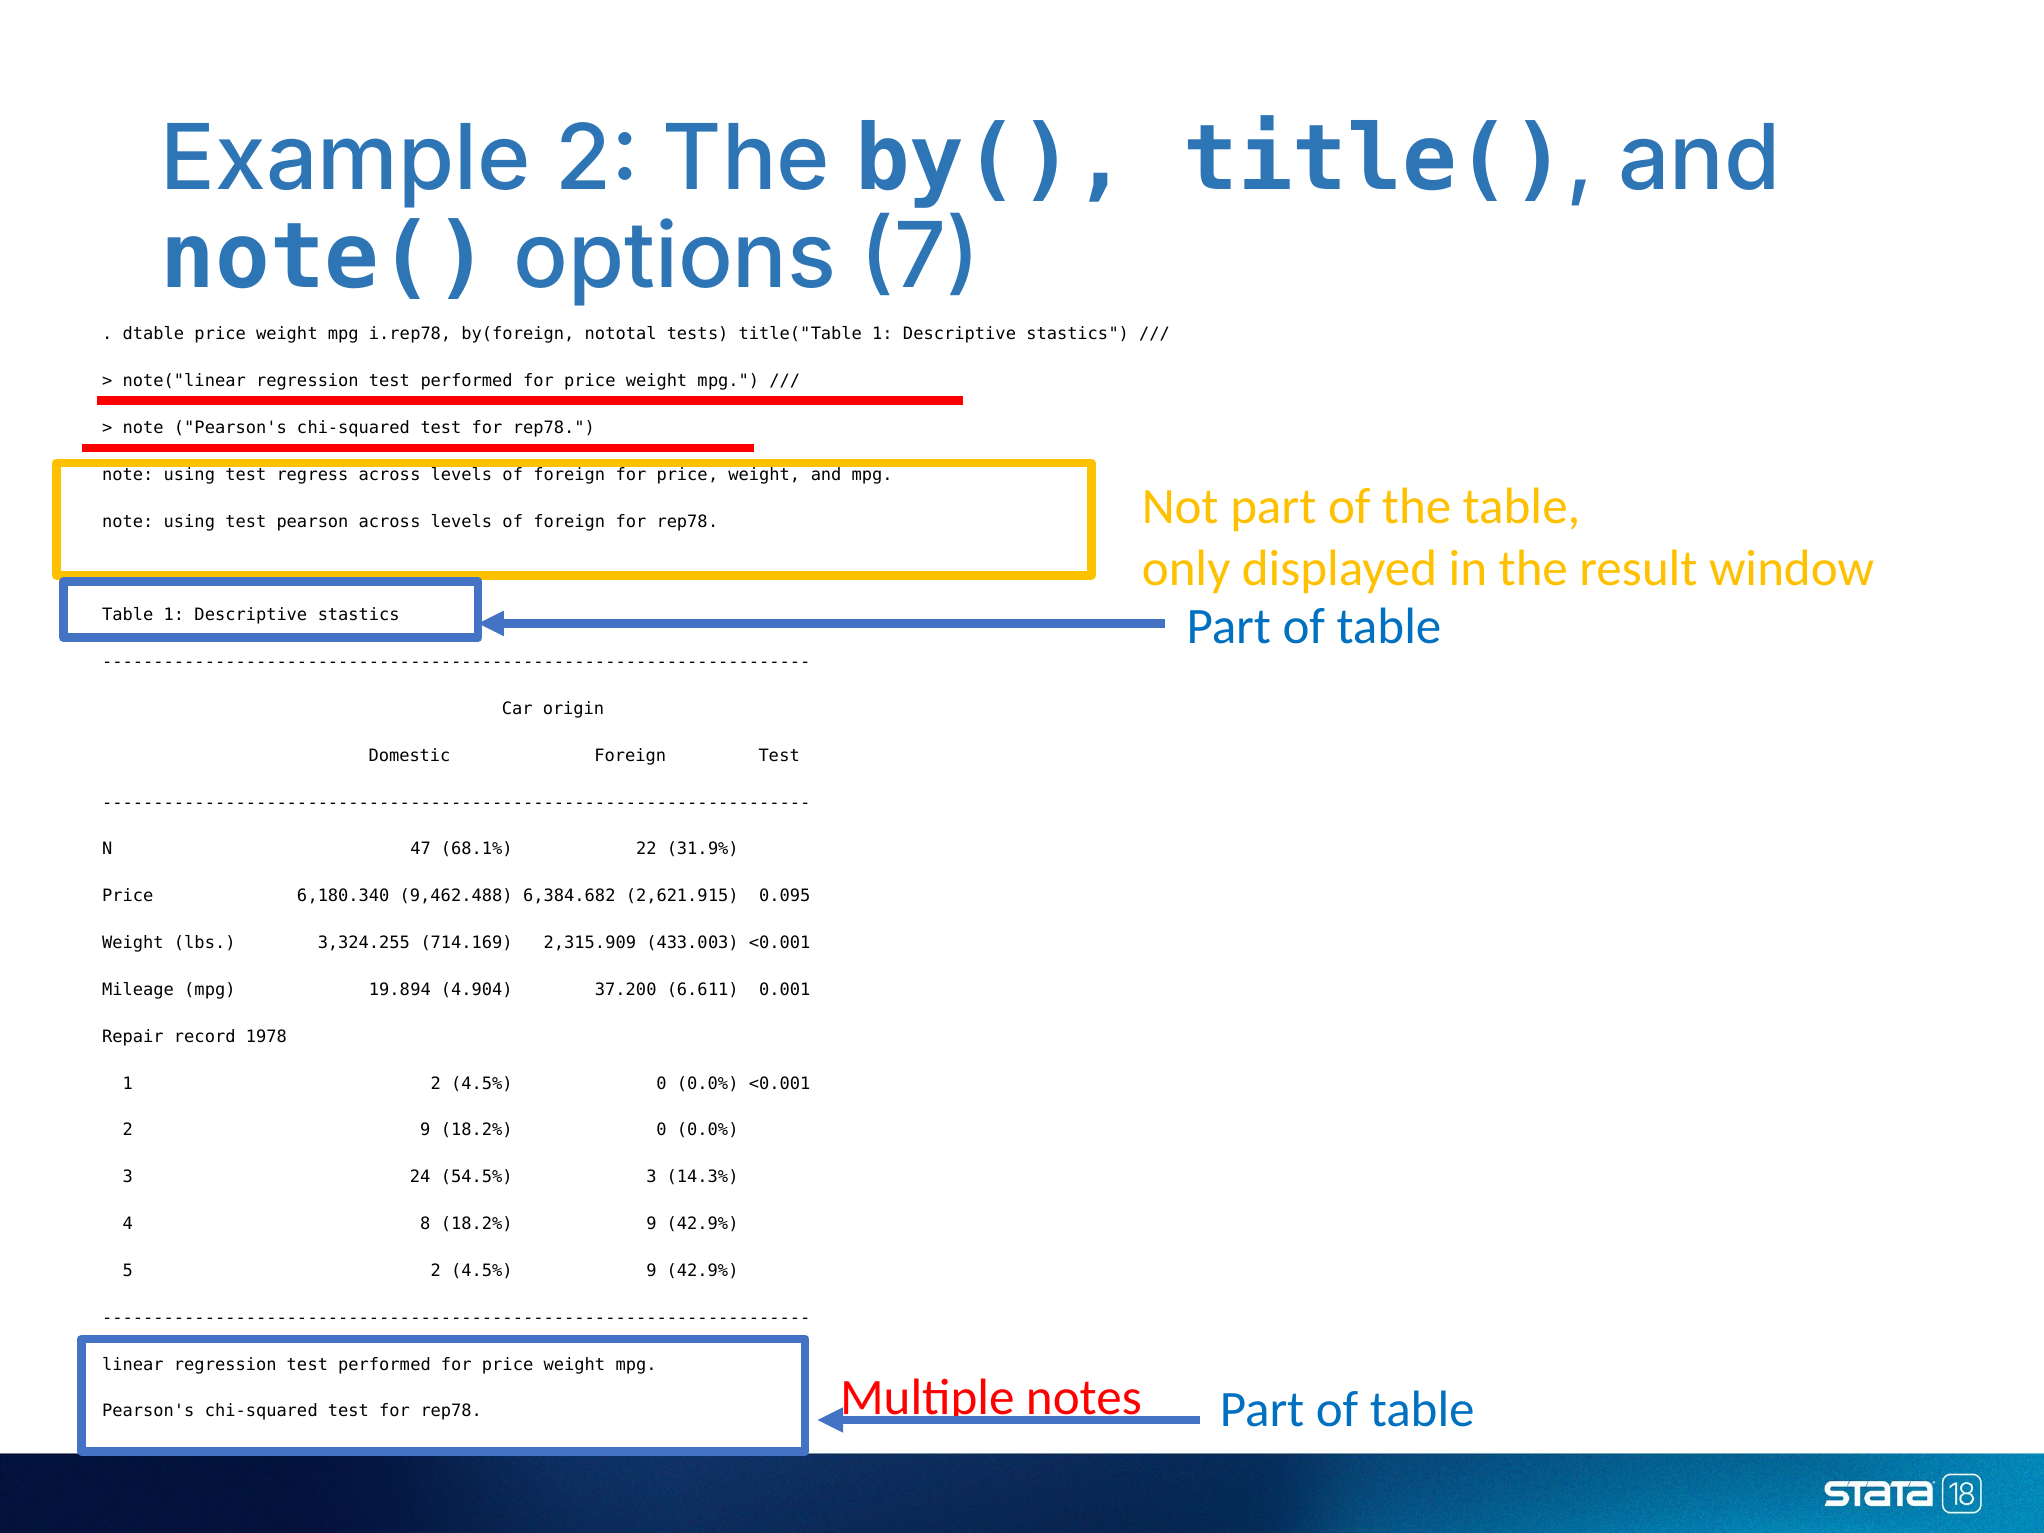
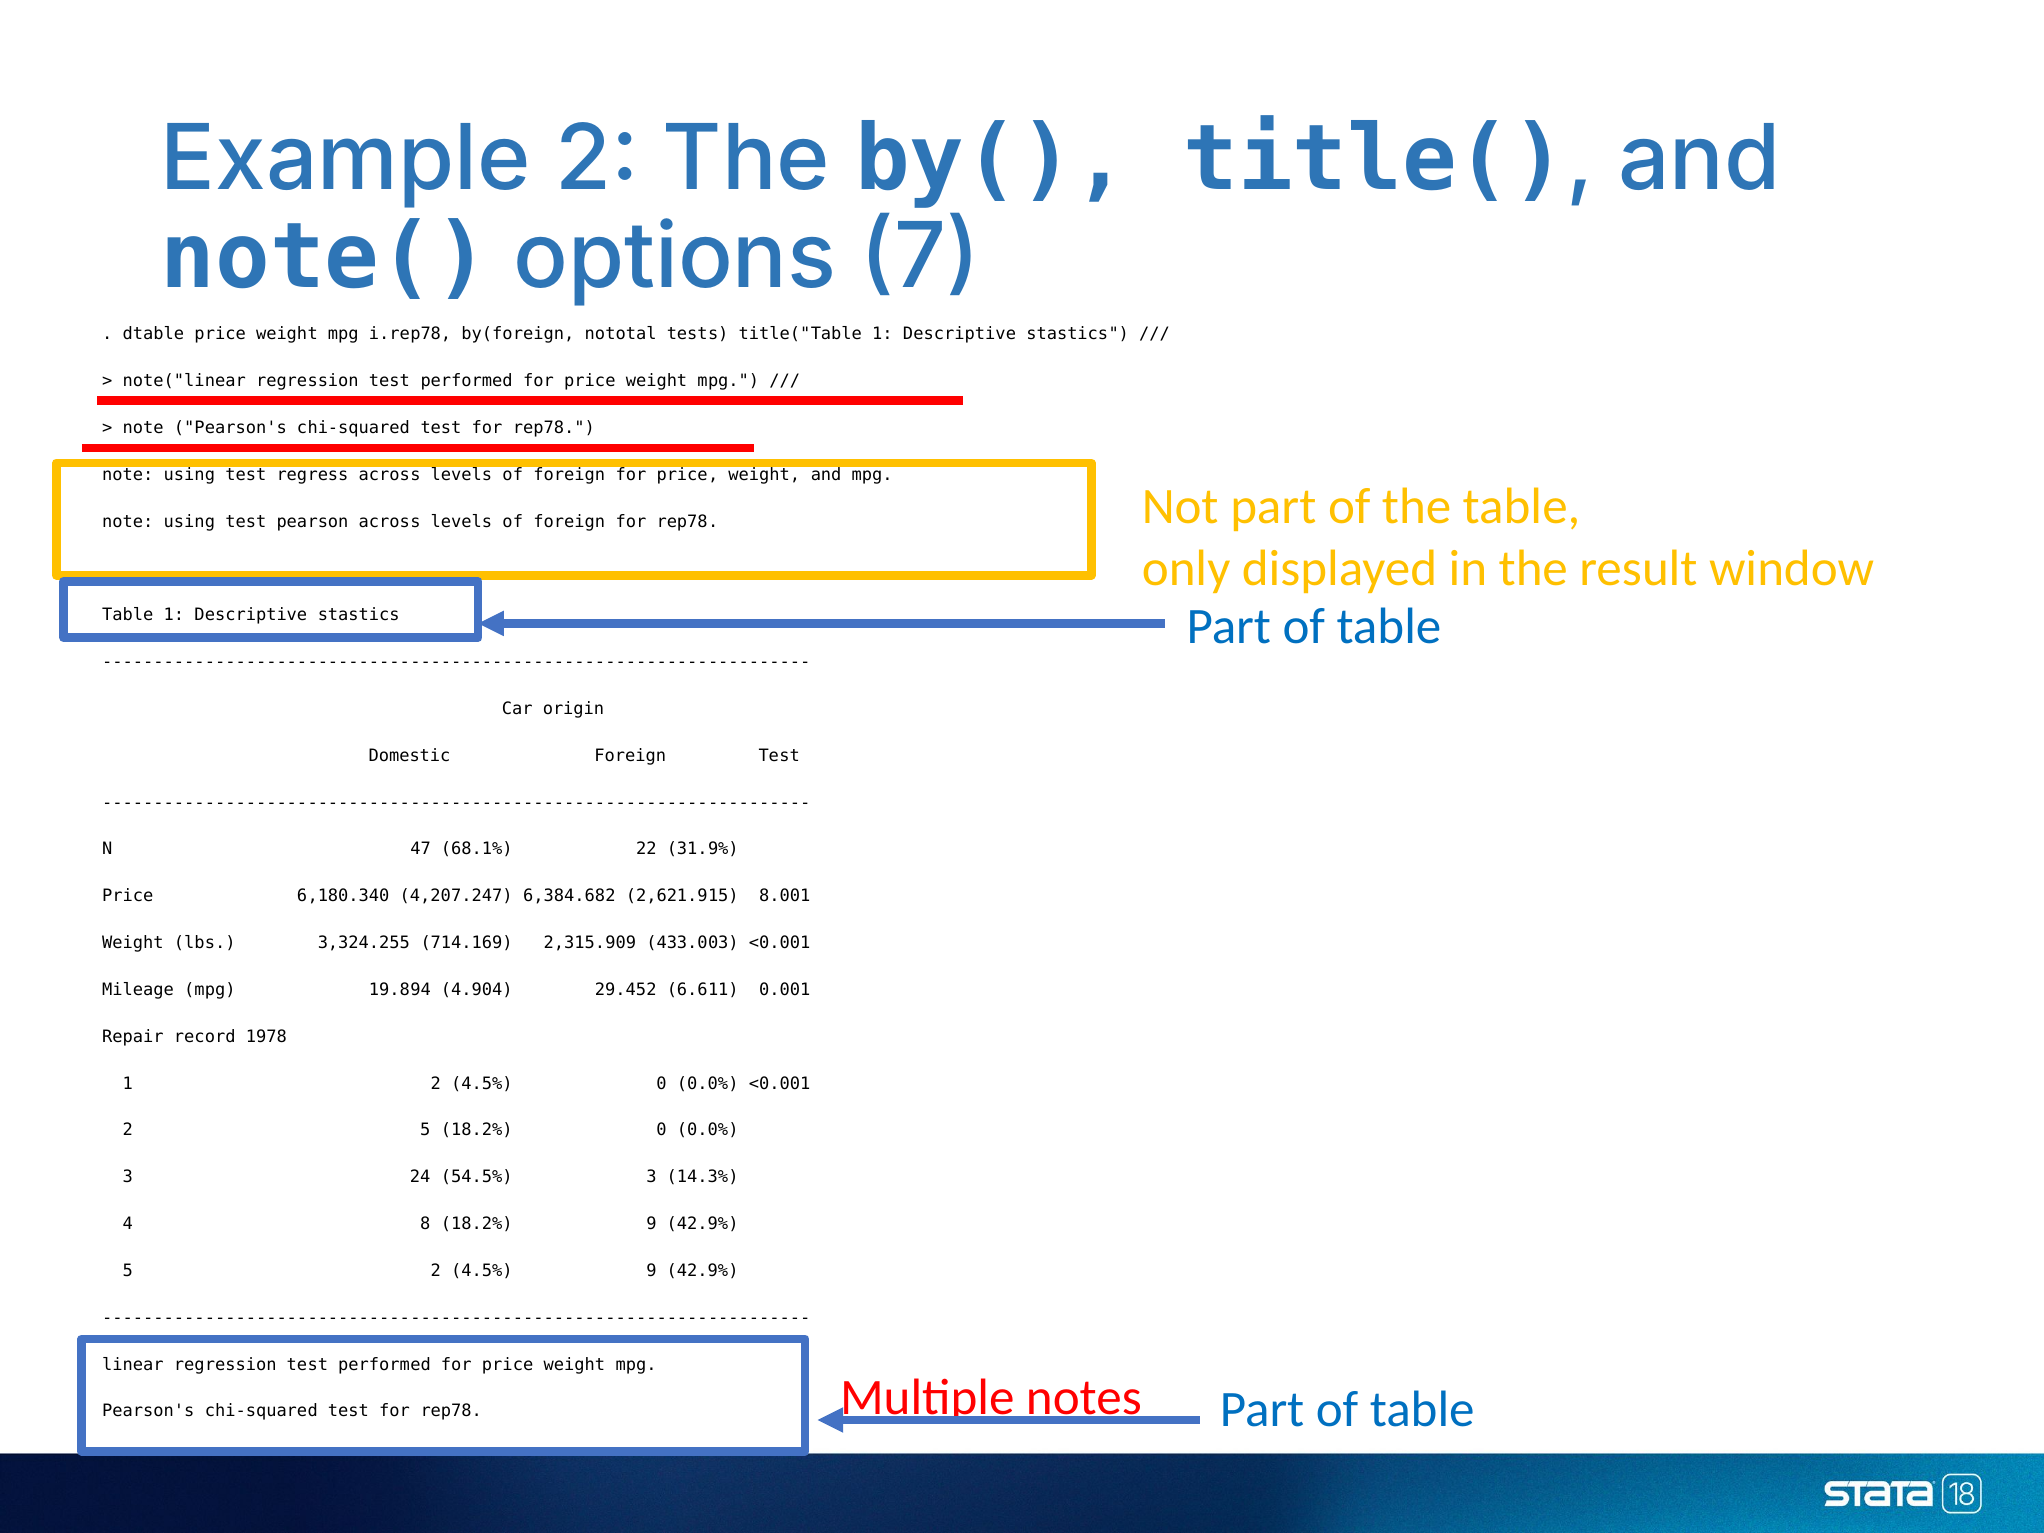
9,462.488: 9,462.488 -> 4,207.247
0.095: 0.095 -> 8.001
37.200: 37.200 -> 29.452
2 9: 9 -> 5
